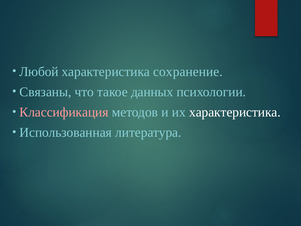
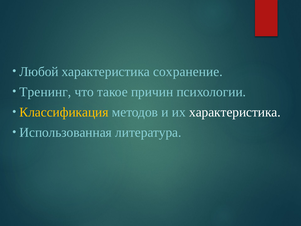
Связаны: Связаны -> Тренинг
данных: данных -> причин
Классификация colour: pink -> yellow
